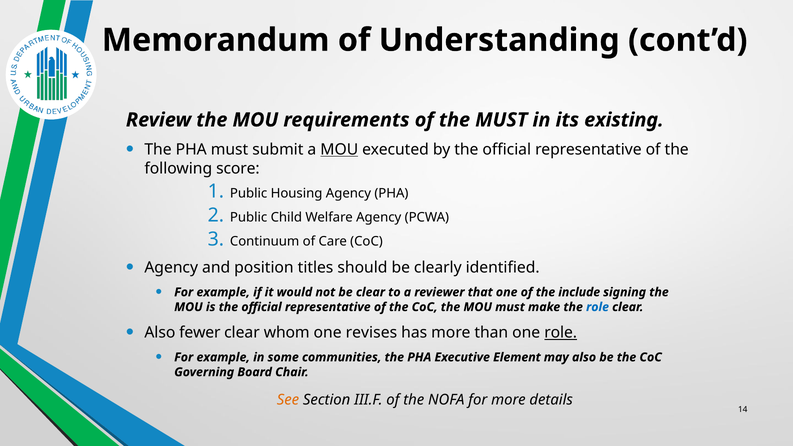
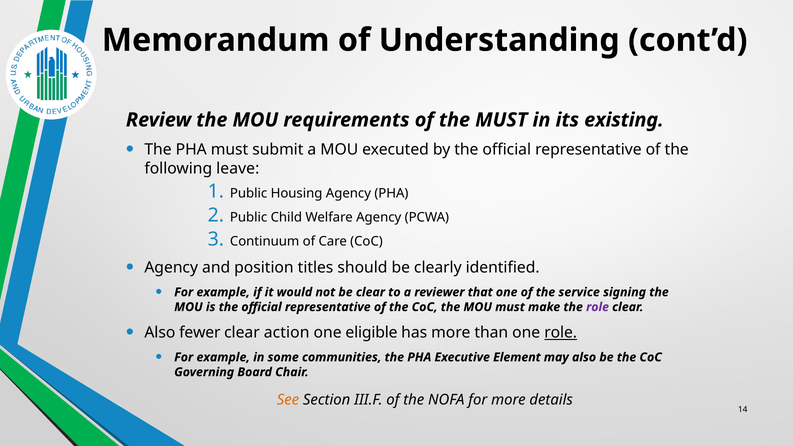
MOU at (339, 150) underline: present -> none
score: score -> leave
include: include -> service
role at (598, 307) colour: blue -> purple
whom: whom -> action
revises: revises -> eligible
